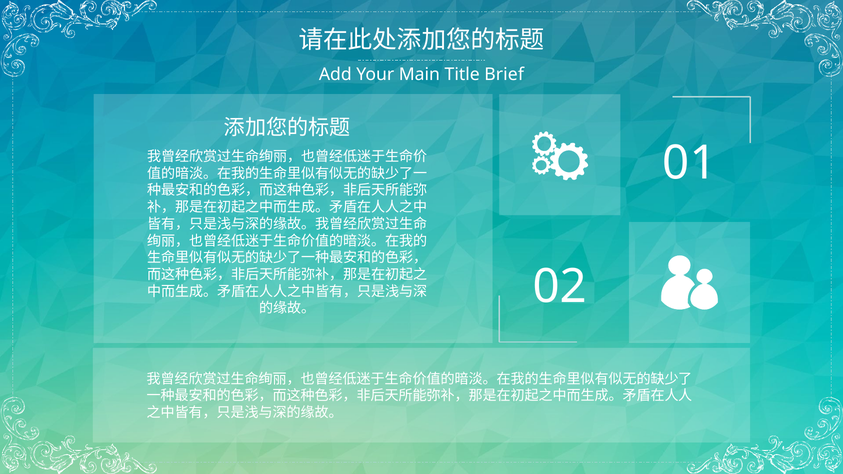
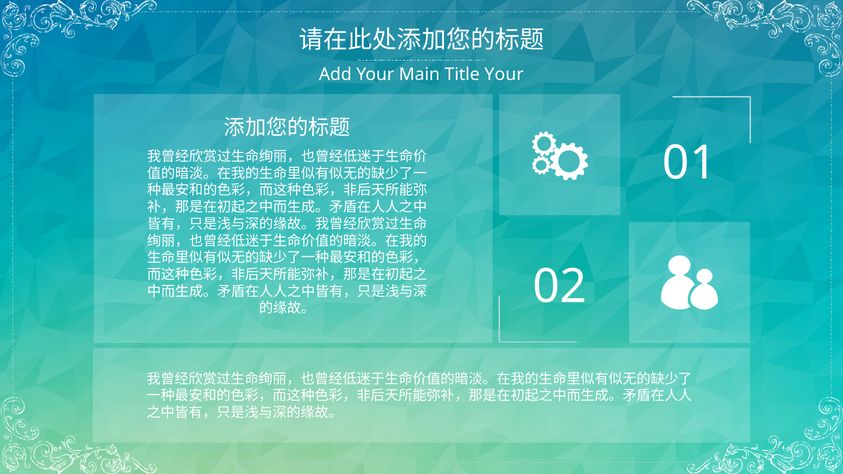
Title Brief: Brief -> Your
